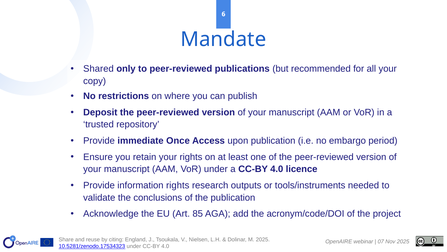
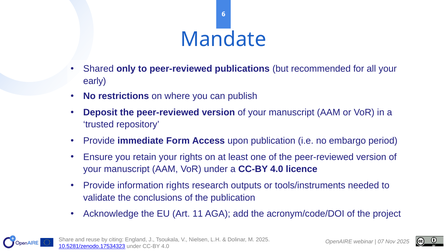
copy: copy -> early
Once: Once -> Form
85: 85 -> 11
